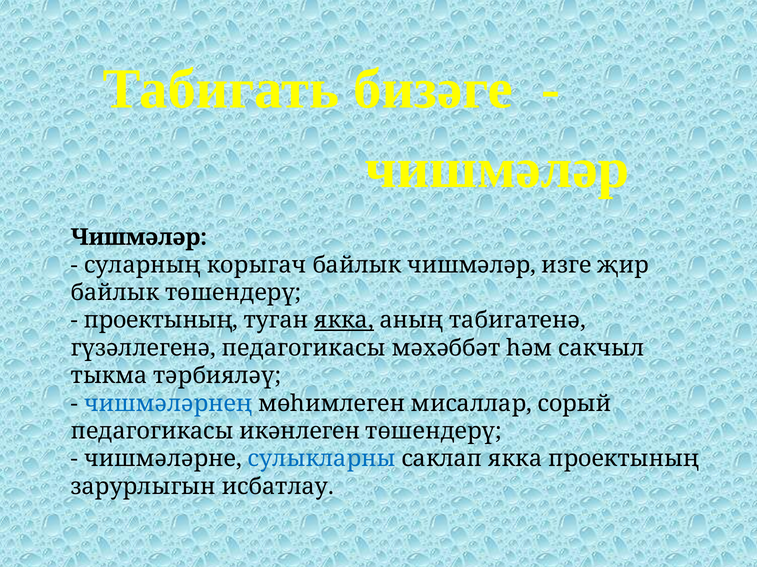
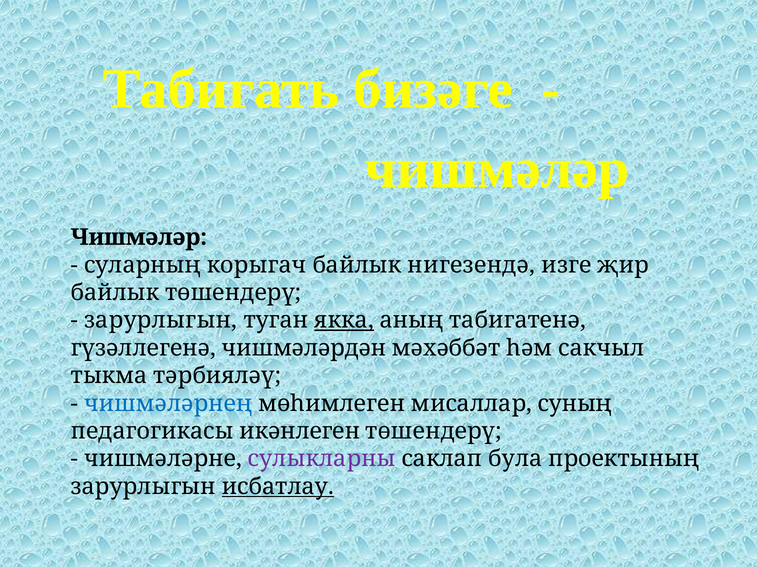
байлык чишмәләр: чишмәләр -> нигезендә
проектының at (161, 321): проектының -> зарурлыгын
гүзәллегенә педагогикасы: педагогикасы -> чишмәләрдән
сорый: сорый -> суның
сулыкларны colour: blue -> purple
саклап якка: якка -> була
исбатлау underline: none -> present
